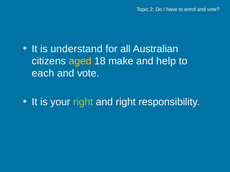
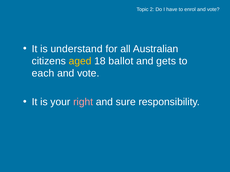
make: make -> ballot
help: help -> gets
right at (83, 102) colour: light green -> pink
and right: right -> sure
